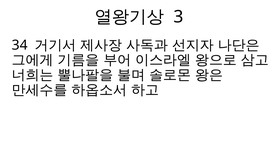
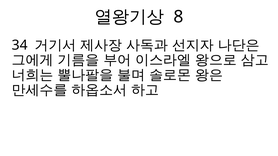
3: 3 -> 8
